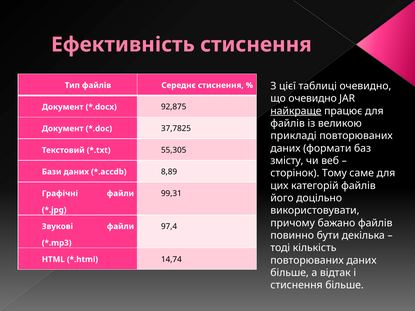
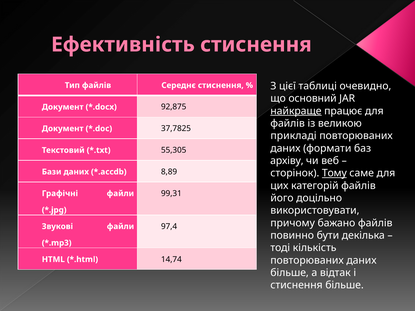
що очевидно: очевидно -> основний
змісту: змісту -> архіву
Тому underline: none -> present
